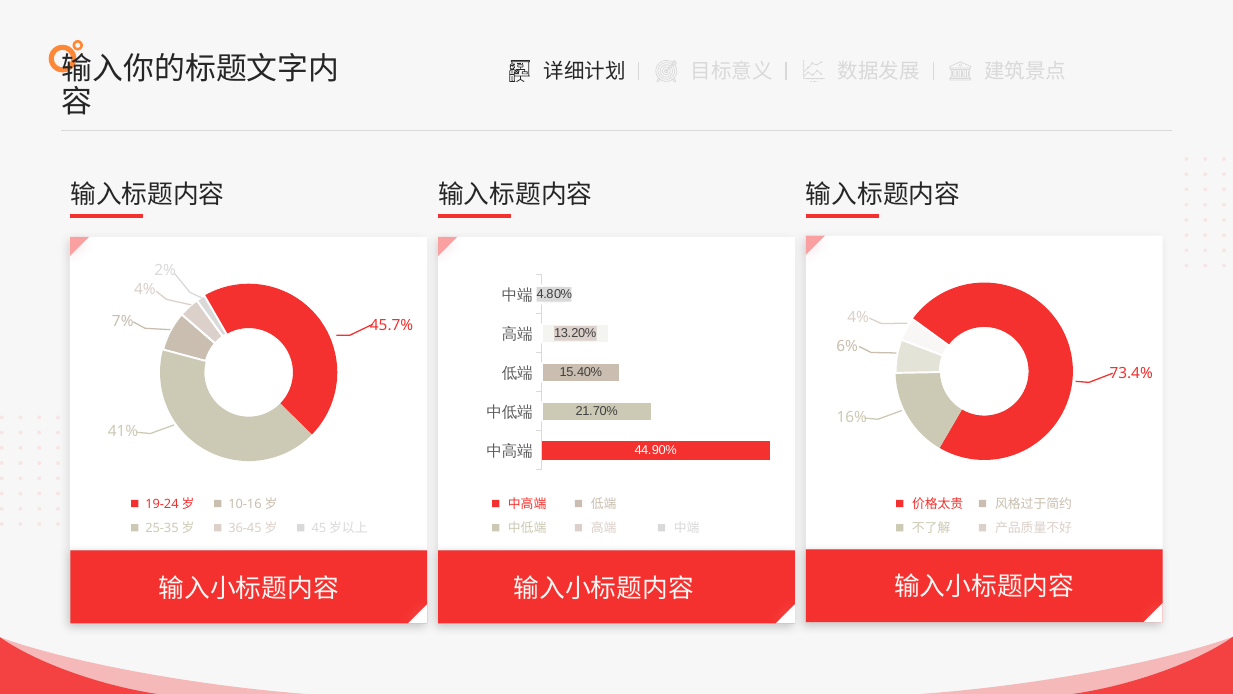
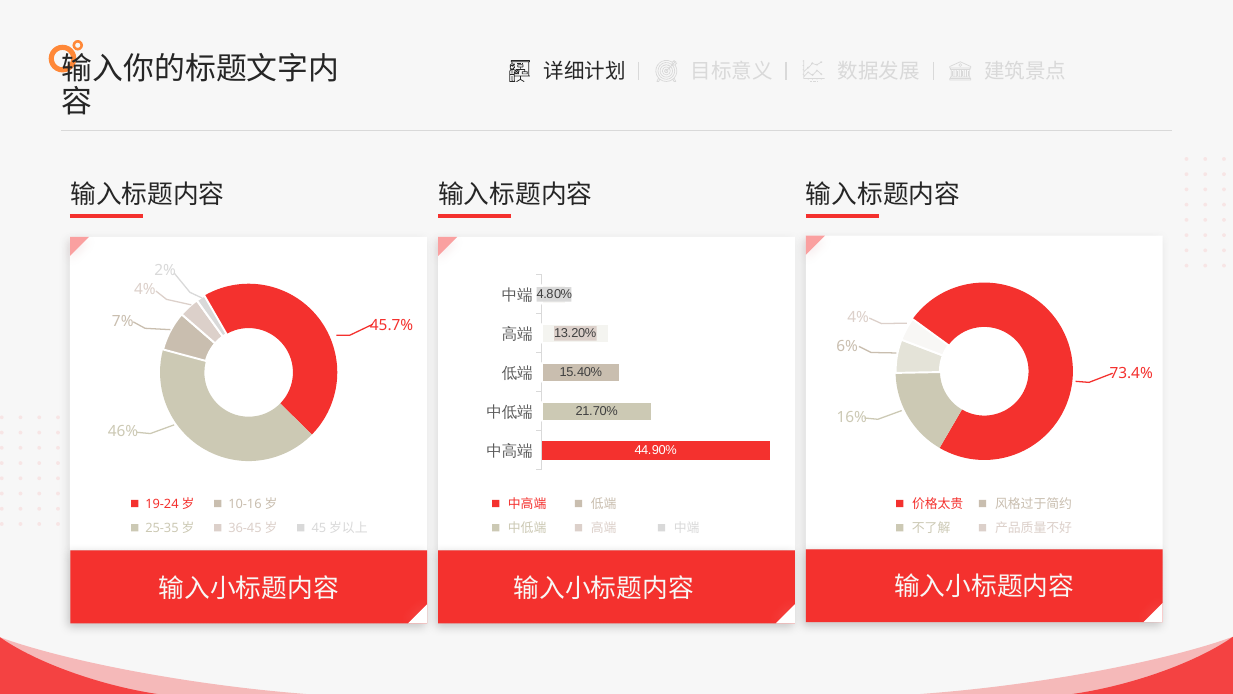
41%: 41% -> 46%
